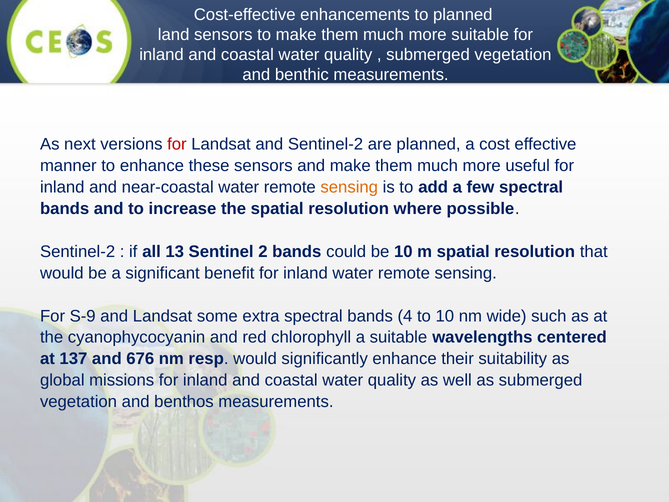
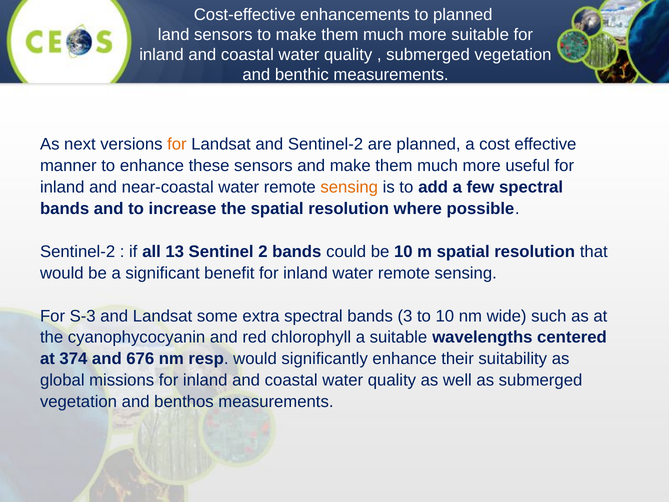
for at (177, 144) colour: red -> orange
S-9: S-9 -> S-3
4: 4 -> 3
137: 137 -> 374
